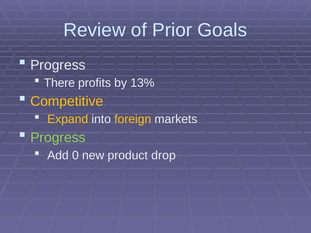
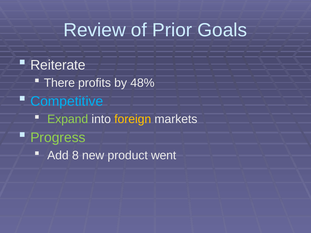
Progress at (58, 65): Progress -> Reiterate
13%: 13% -> 48%
Competitive colour: yellow -> light blue
Expand colour: yellow -> light green
0: 0 -> 8
drop: drop -> went
